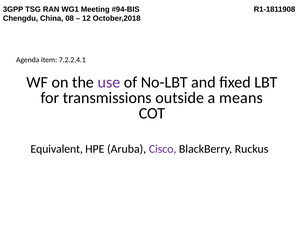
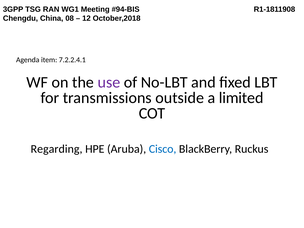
means: means -> limited
Equivalent: Equivalent -> Regarding
Cisco colour: purple -> blue
